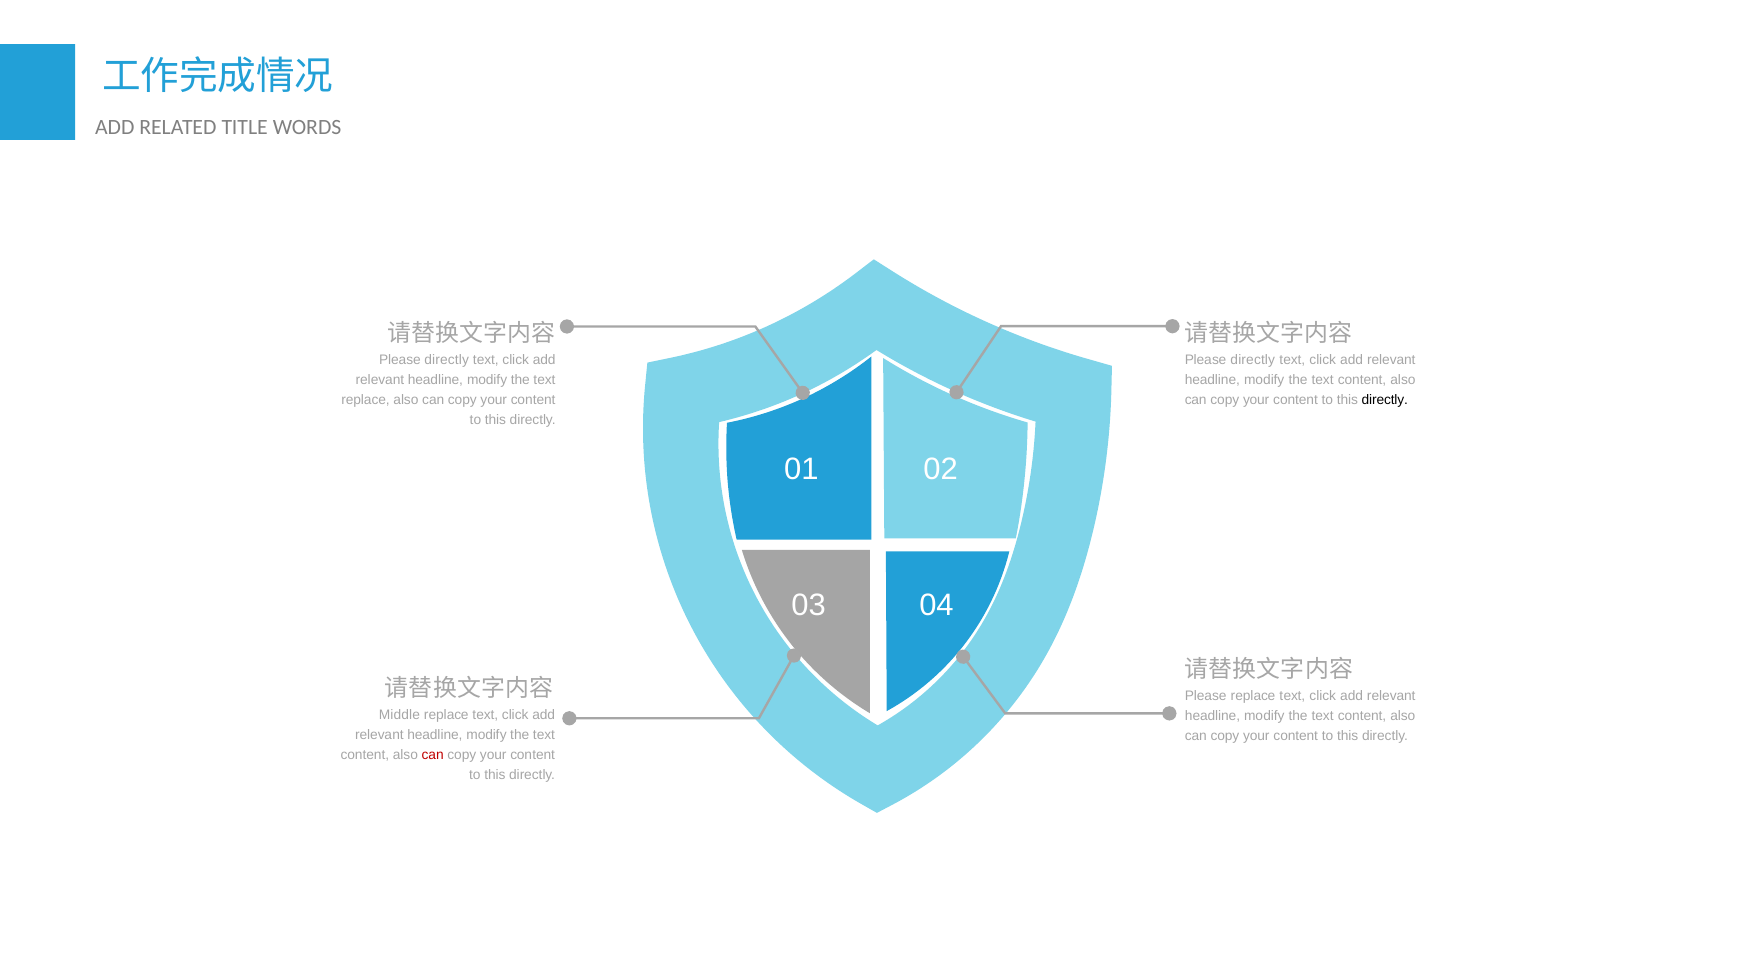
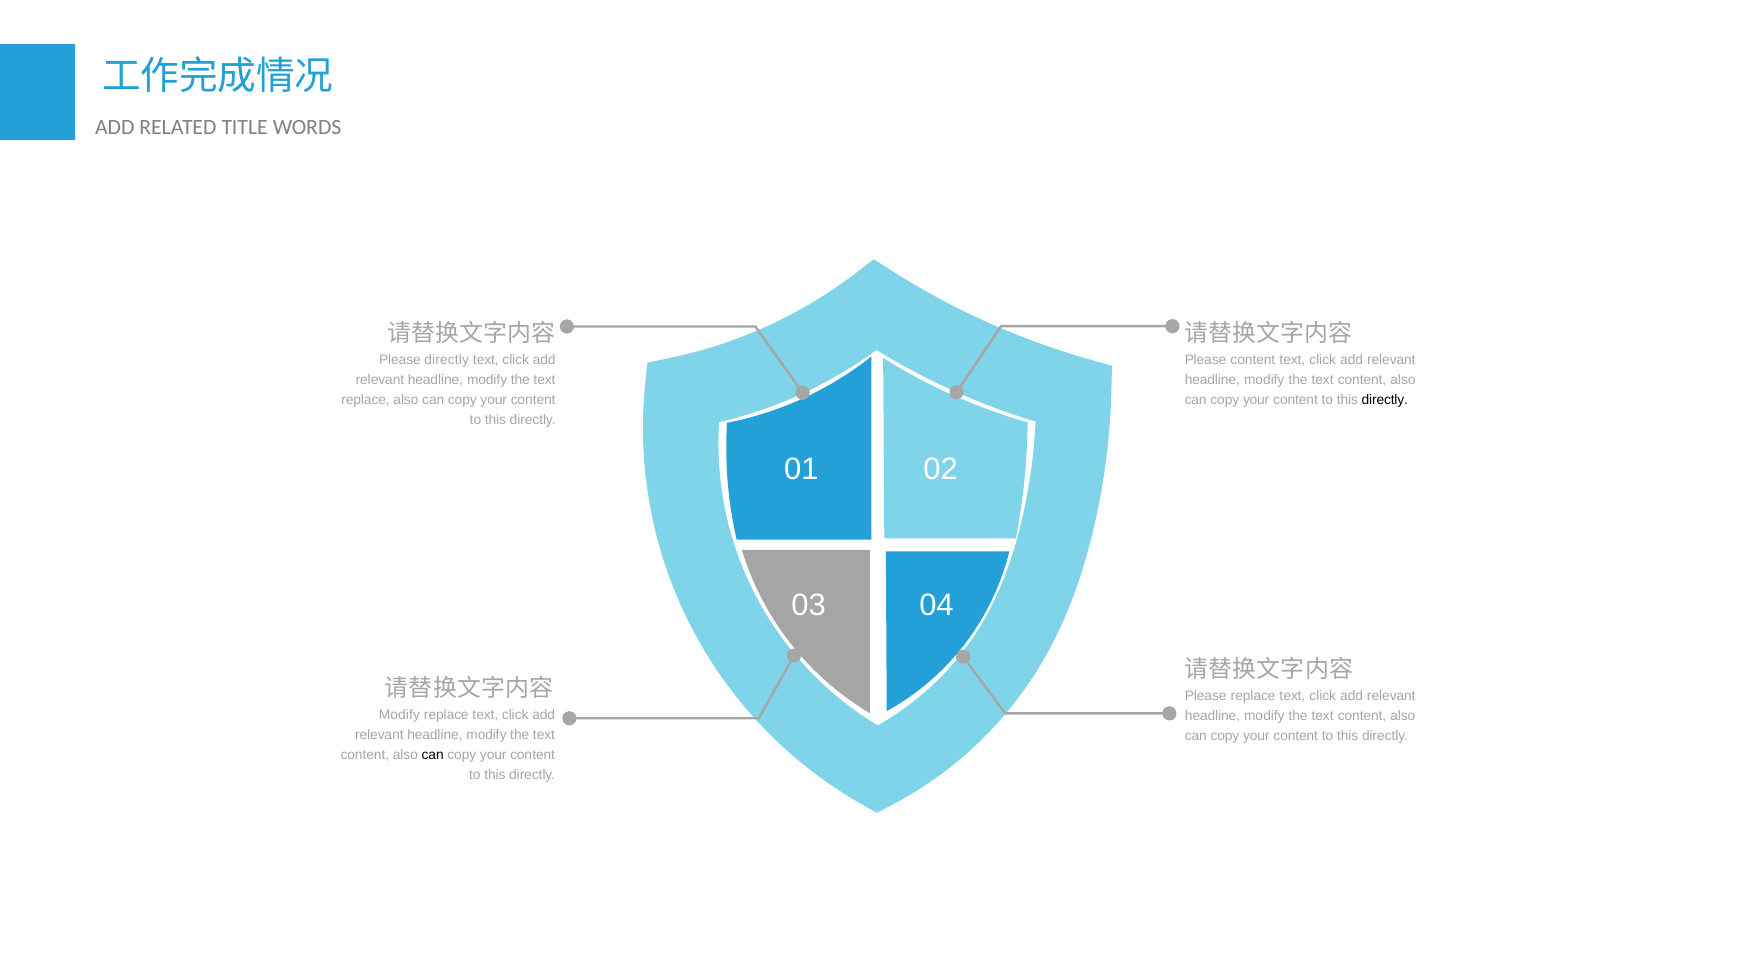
directly at (1253, 360): directly -> content
Middle at (399, 715): Middle -> Modify
can at (433, 755) colour: red -> black
